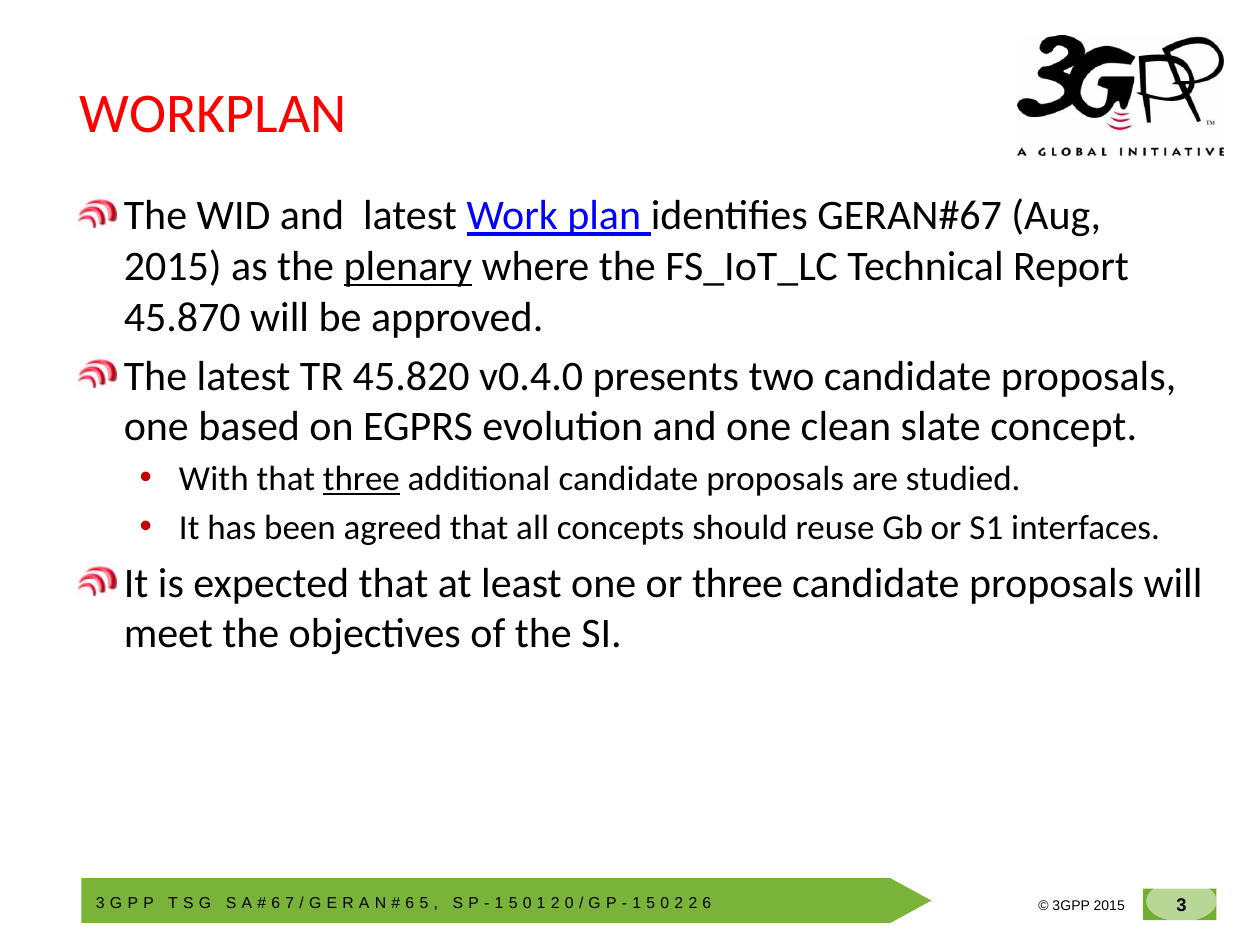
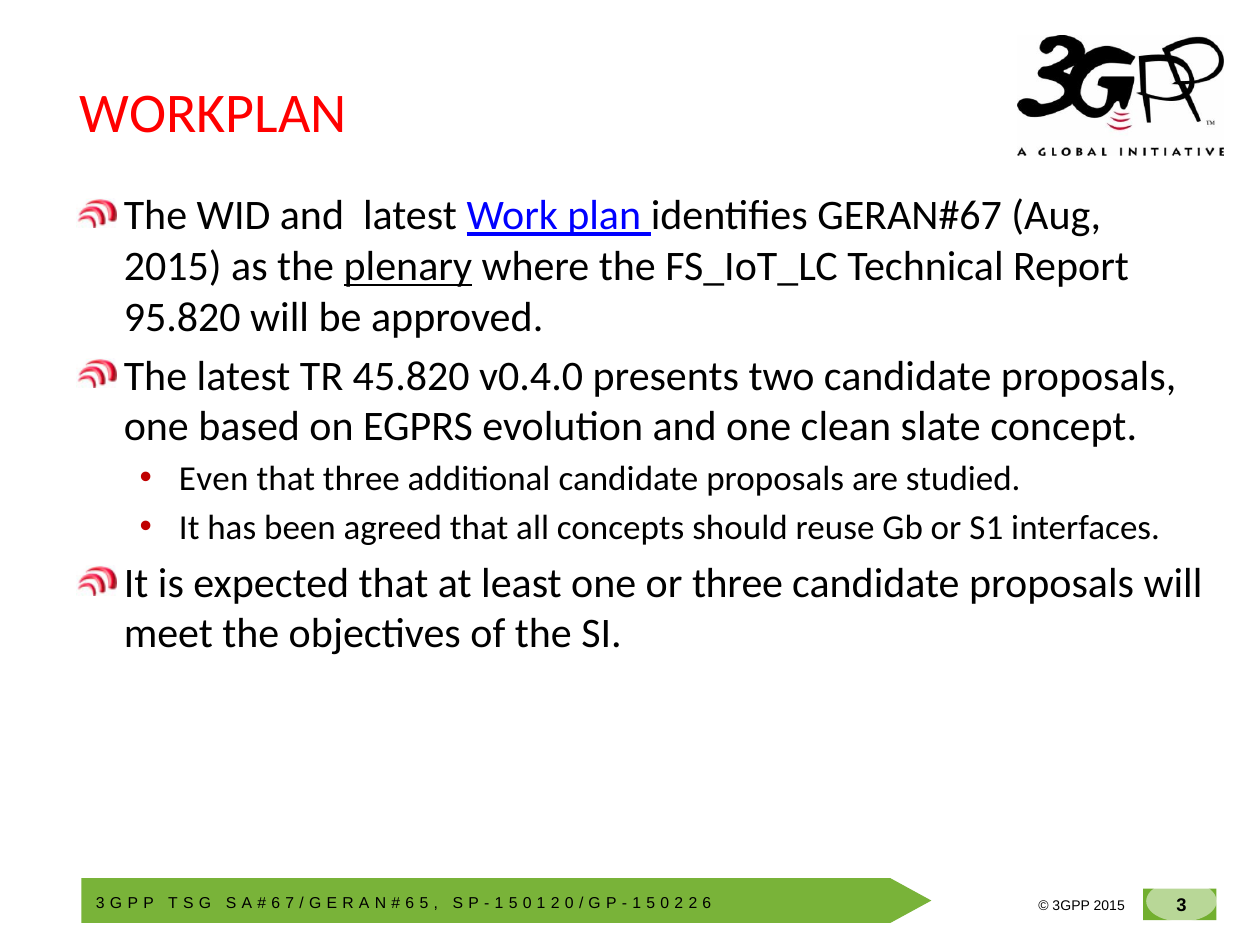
45.870: 45.870 -> 95.820
With: With -> Even
three at (361, 479) underline: present -> none
